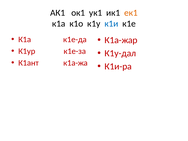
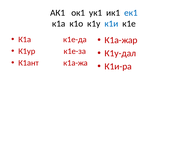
ек1 colour: orange -> blue
